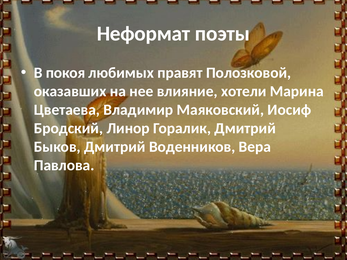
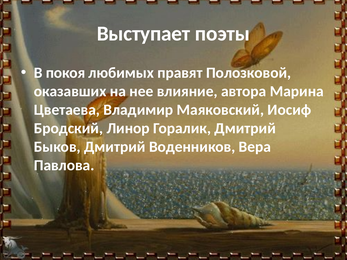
Неформат: Неформат -> Выступает
хотели: хотели -> автора
